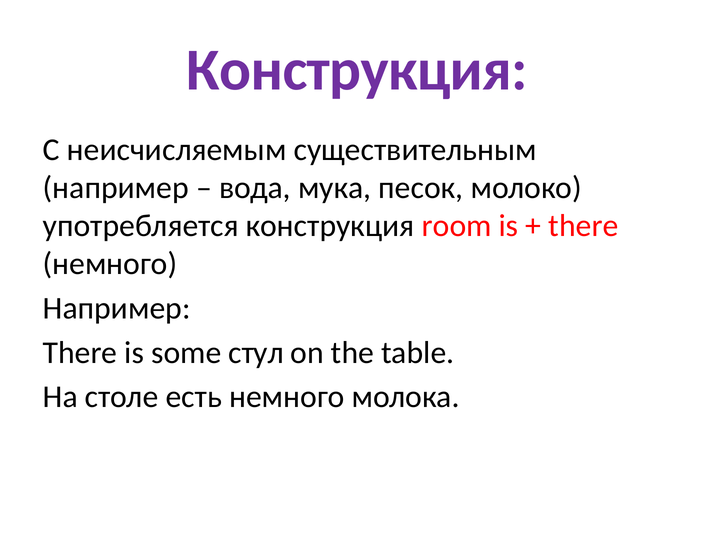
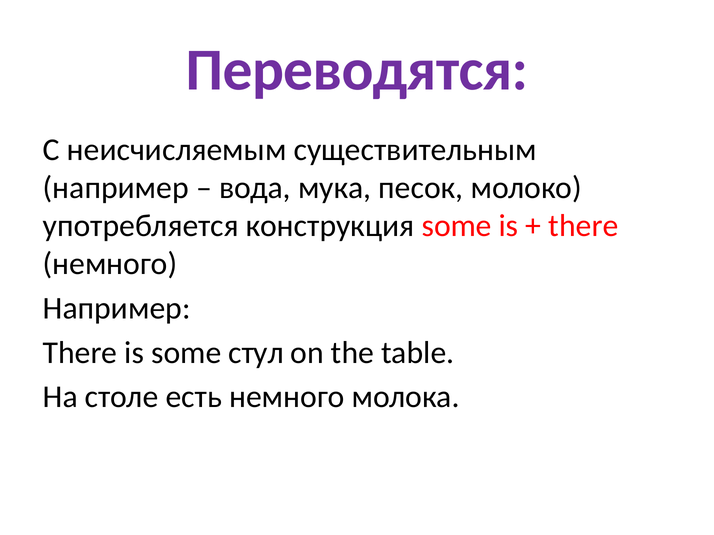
Конструкция at (357, 70): Конструкция -> Переводятся
конструкция room: room -> some
